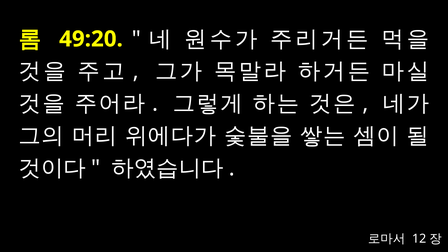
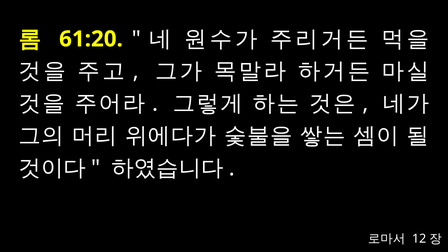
49:20: 49:20 -> 61:20
